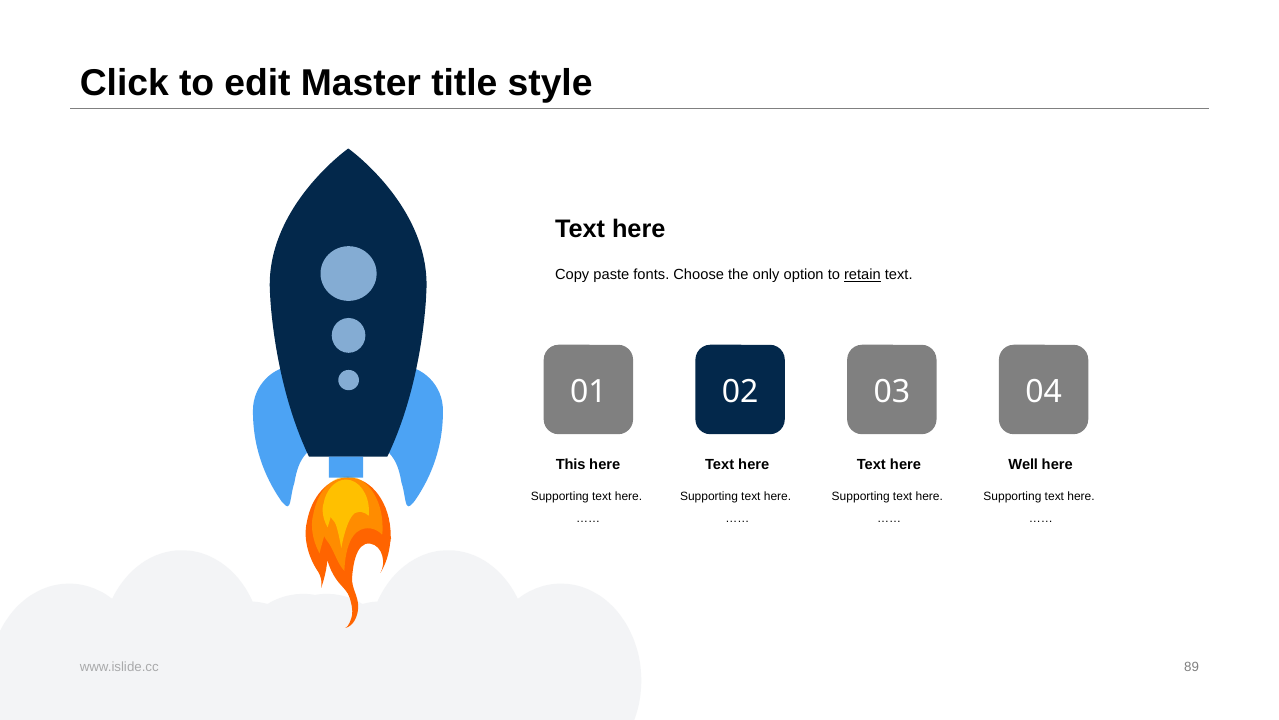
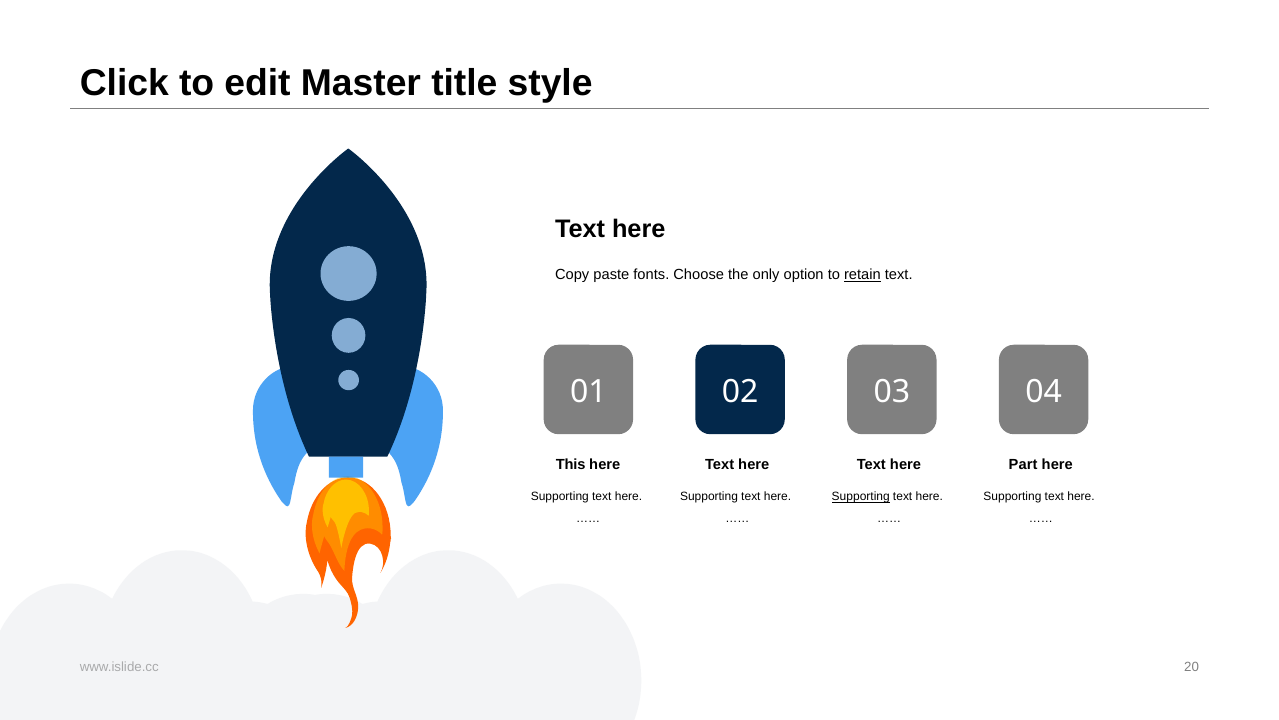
Well: Well -> Part
Supporting at (861, 496) underline: none -> present
89: 89 -> 20
